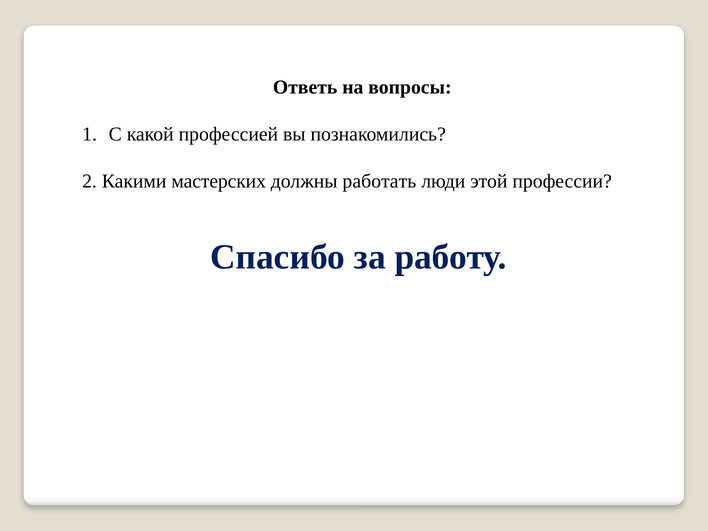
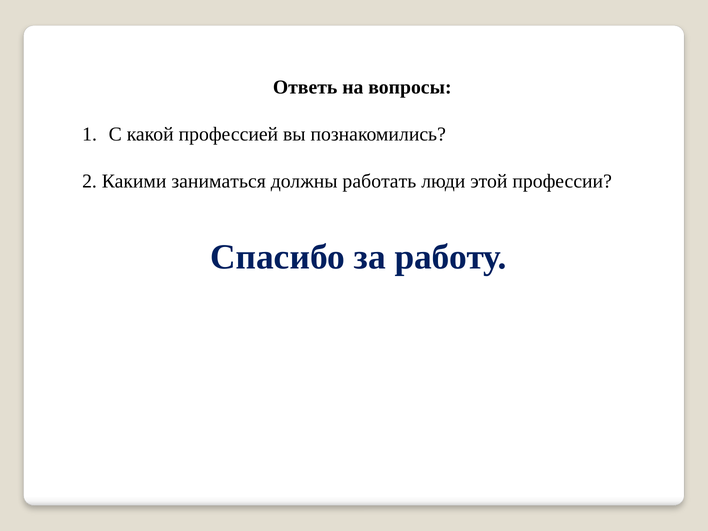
мастерских: мастерских -> заниматься
